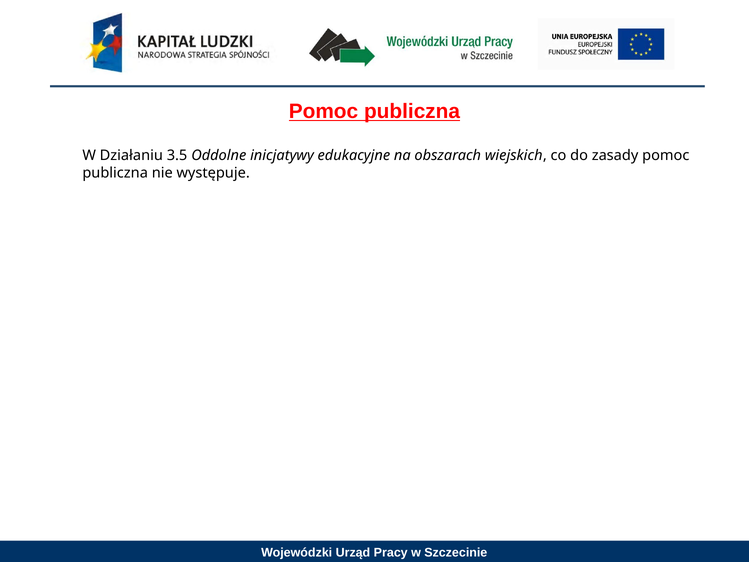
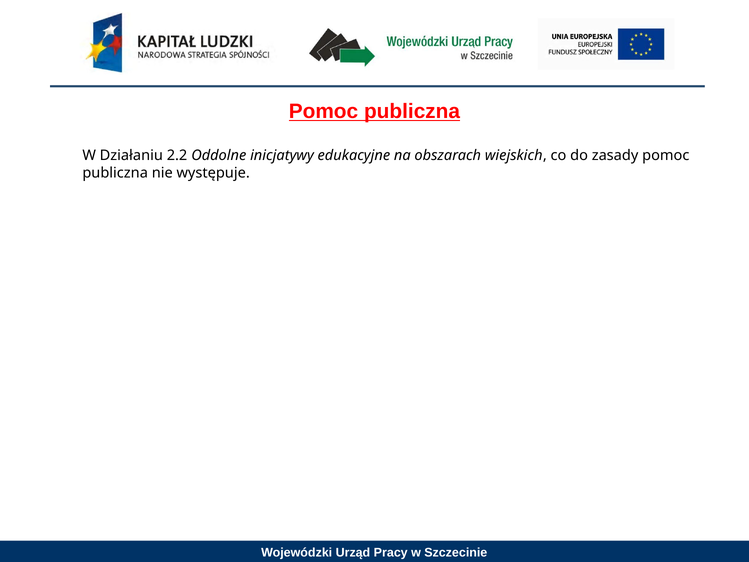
3.5: 3.5 -> 2.2
